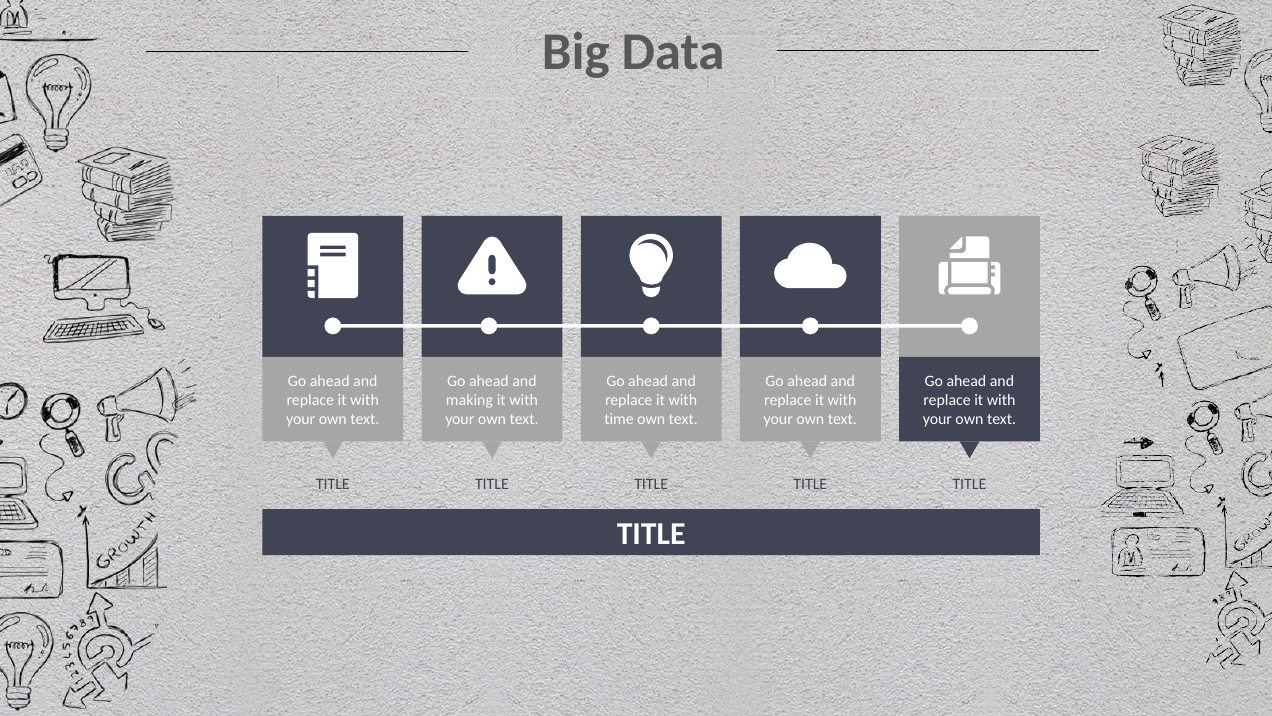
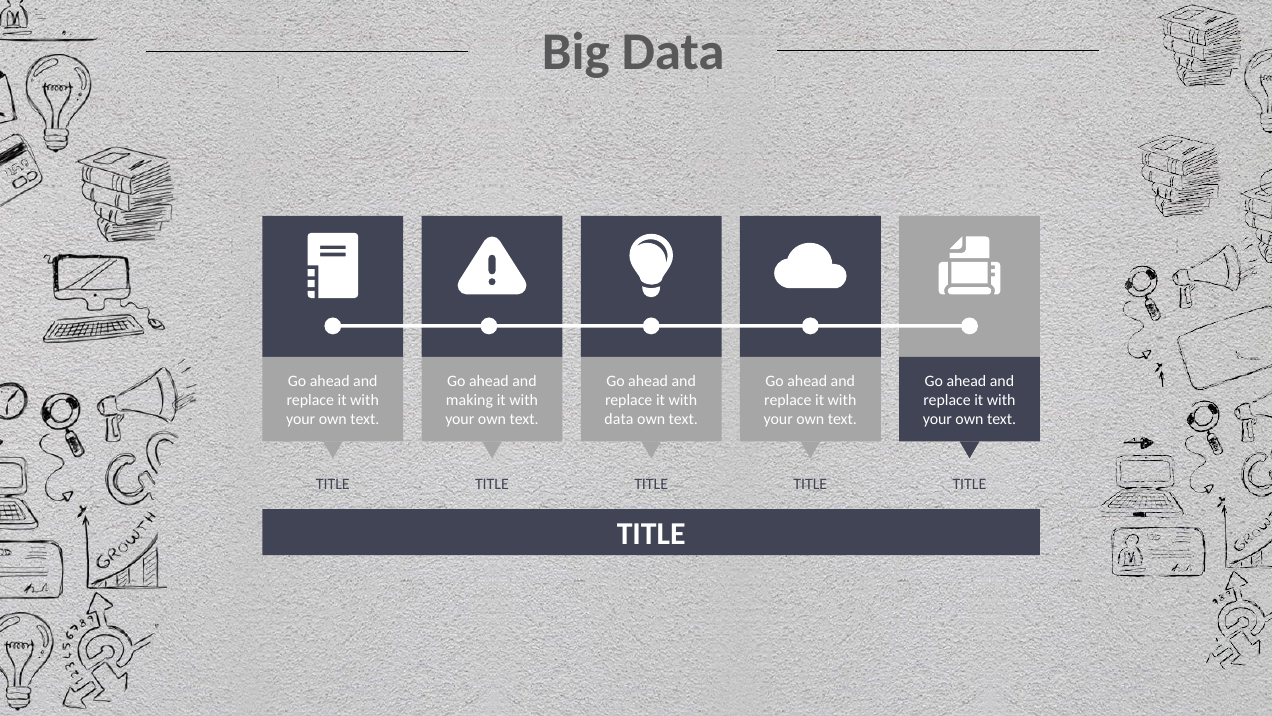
time at (619, 419): time -> data
